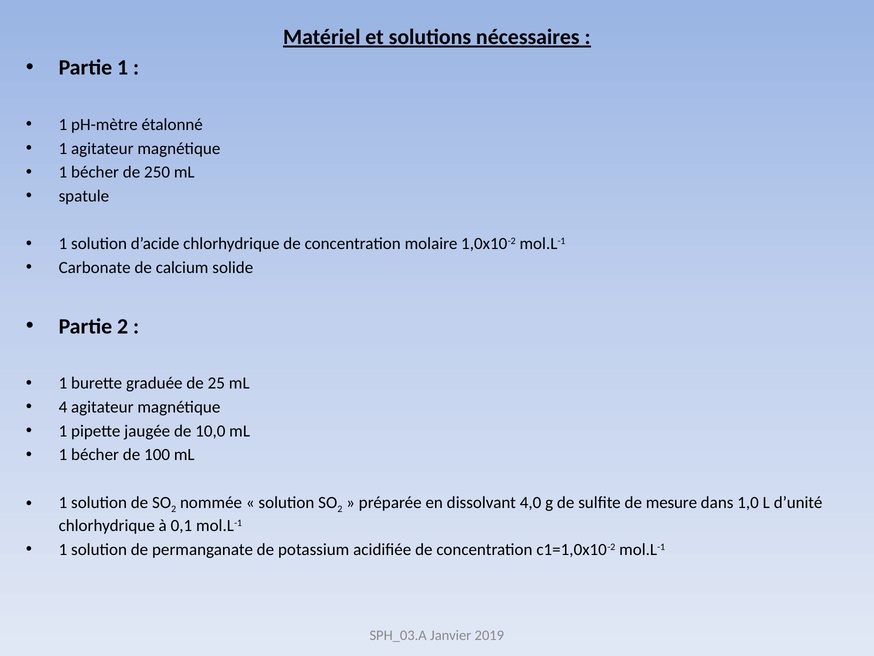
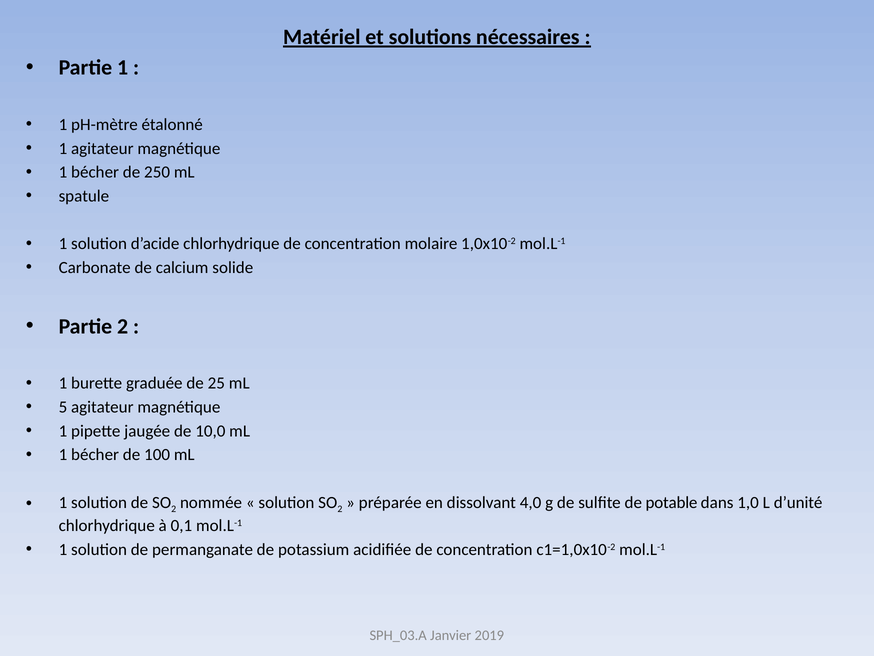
4: 4 -> 5
mesure: mesure -> potable
